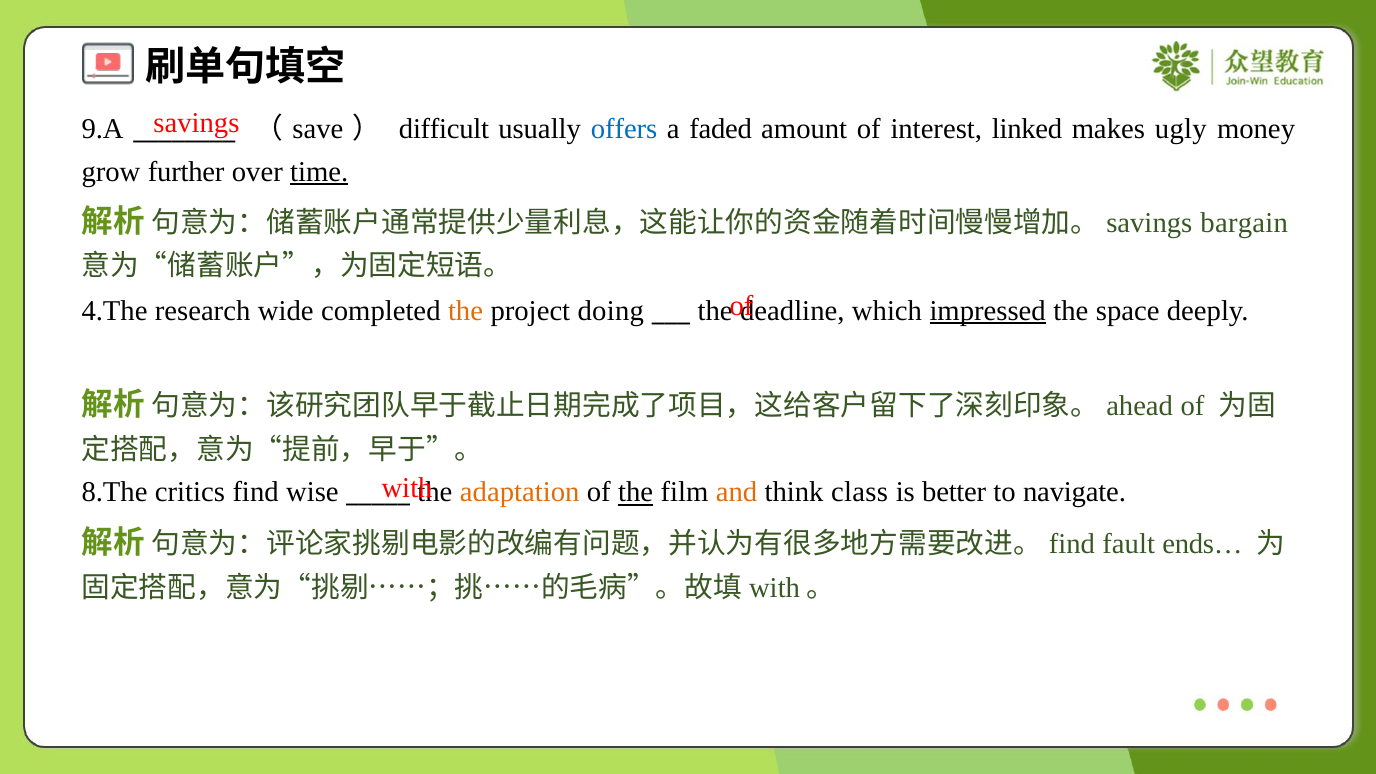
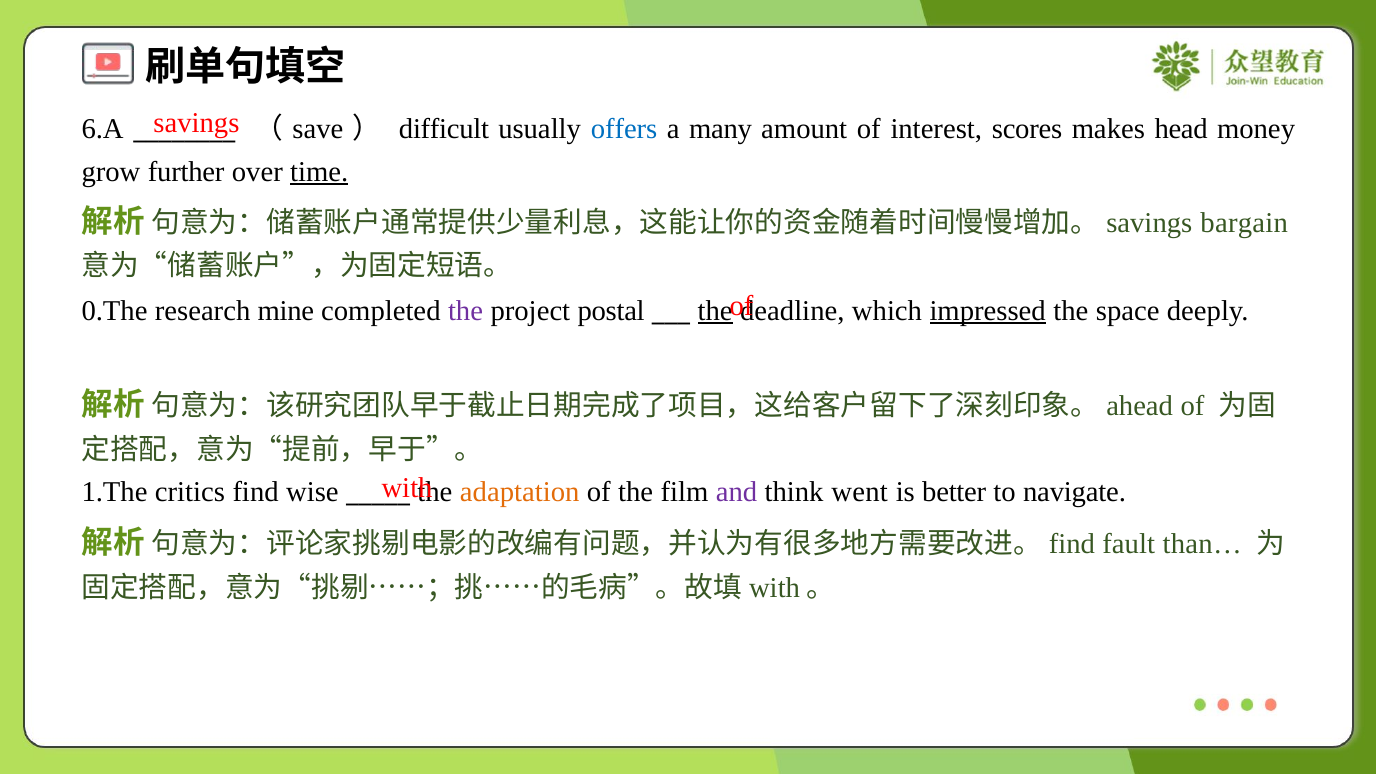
9.A: 9.A -> 6.A
faded: faded -> many
linked: linked -> scores
ugly: ugly -> head
4.The: 4.The -> 0.The
wide: wide -> mine
the at (466, 311) colour: orange -> purple
doing: doing -> postal
the at (715, 311) underline: none -> present
8.The: 8.The -> 1.The
the at (636, 492) underline: present -> none
and colour: orange -> purple
class: class -> went
ends…: ends… -> than…
